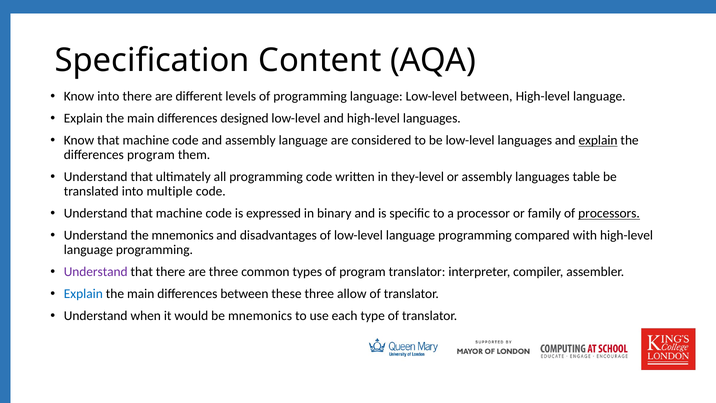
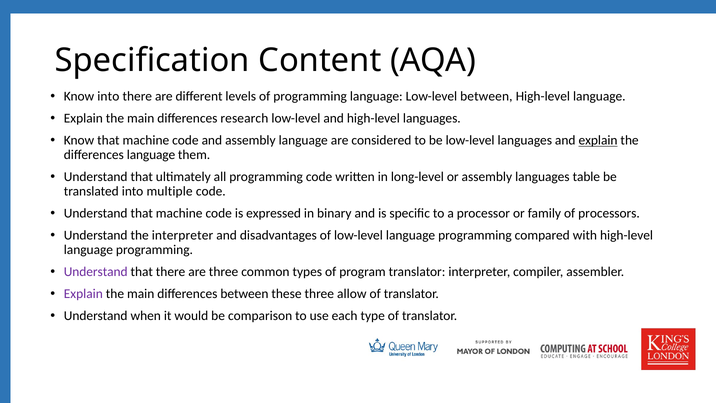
designed: designed -> research
differences program: program -> language
they-level: they-level -> long-level
processors underline: present -> none
the mnemonics: mnemonics -> interpreter
Explain at (83, 294) colour: blue -> purple
be mnemonics: mnemonics -> comparison
